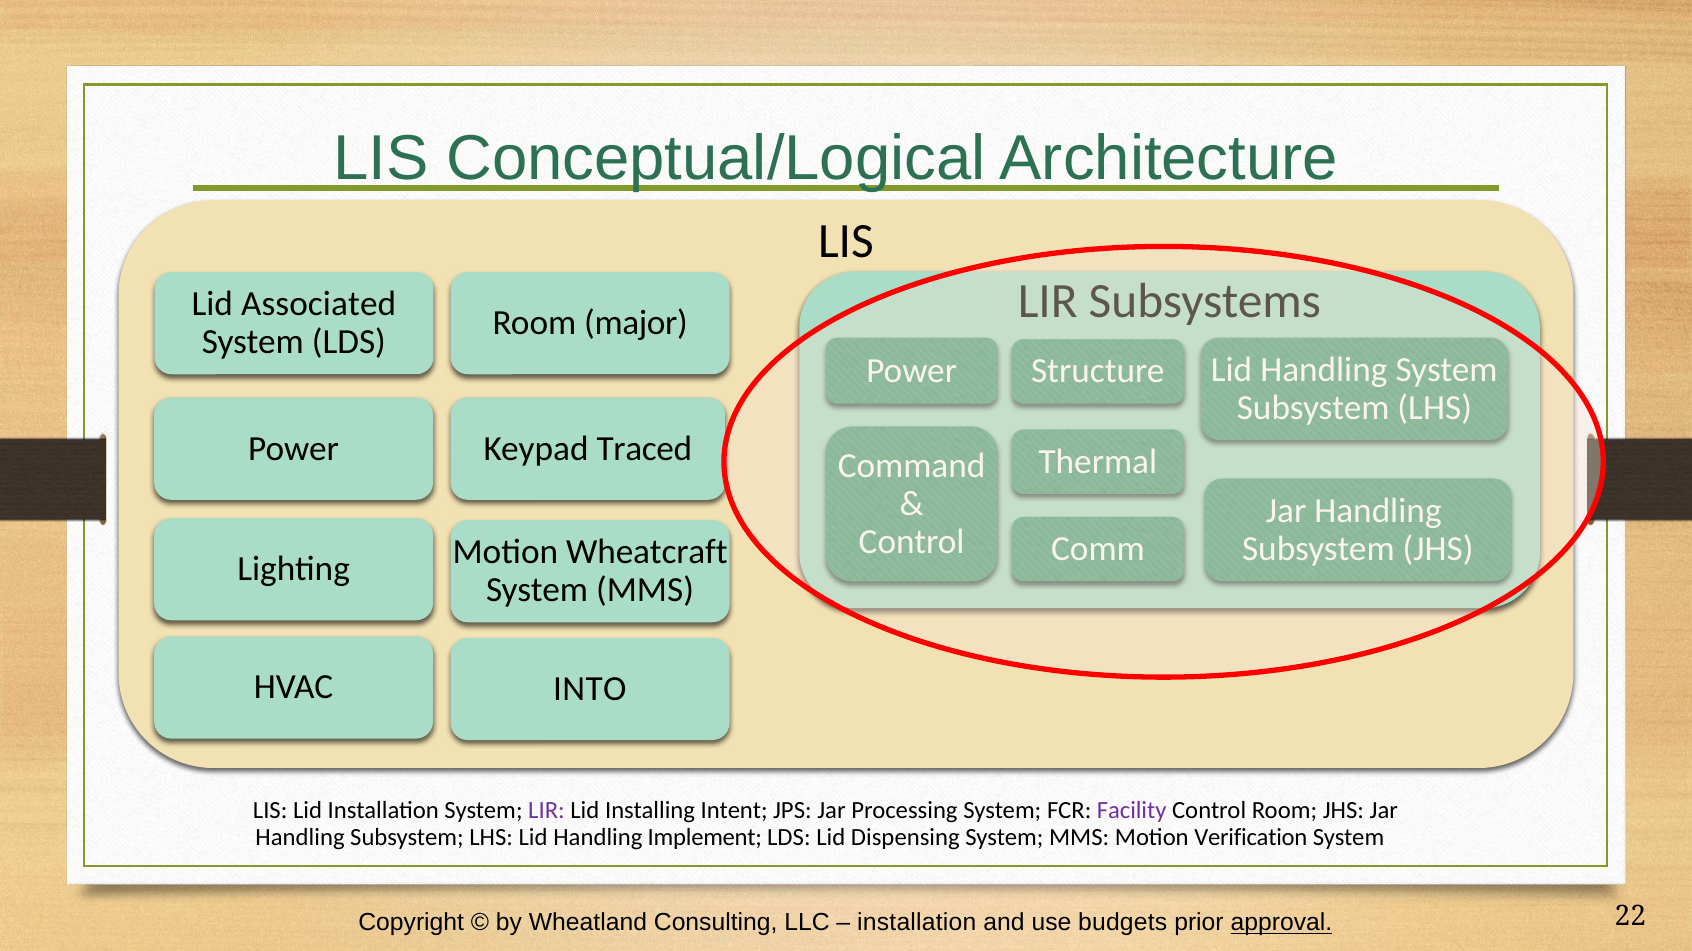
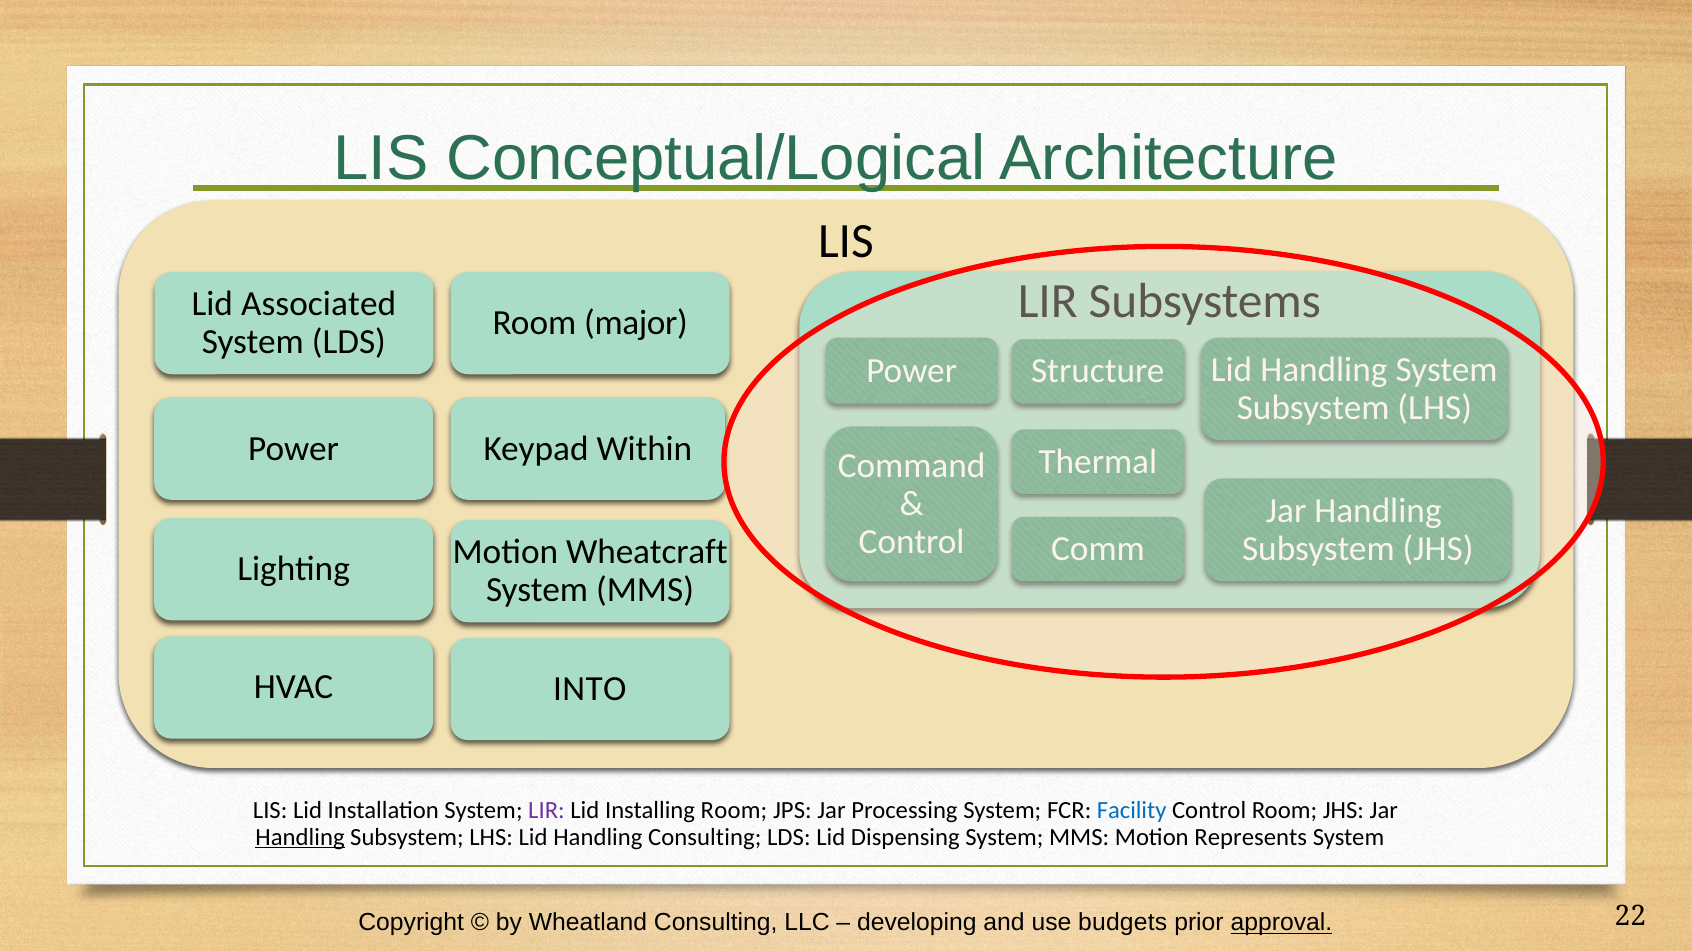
Traced: Traced -> Within
Installing Intent: Intent -> Room
Facility colour: purple -> blue
Handling at (300, 838) underline: none -> present
Handling Implement: Implement -> Consulting
Verification: Verification -> Represents
installation at (917, 923): installation -> developing
